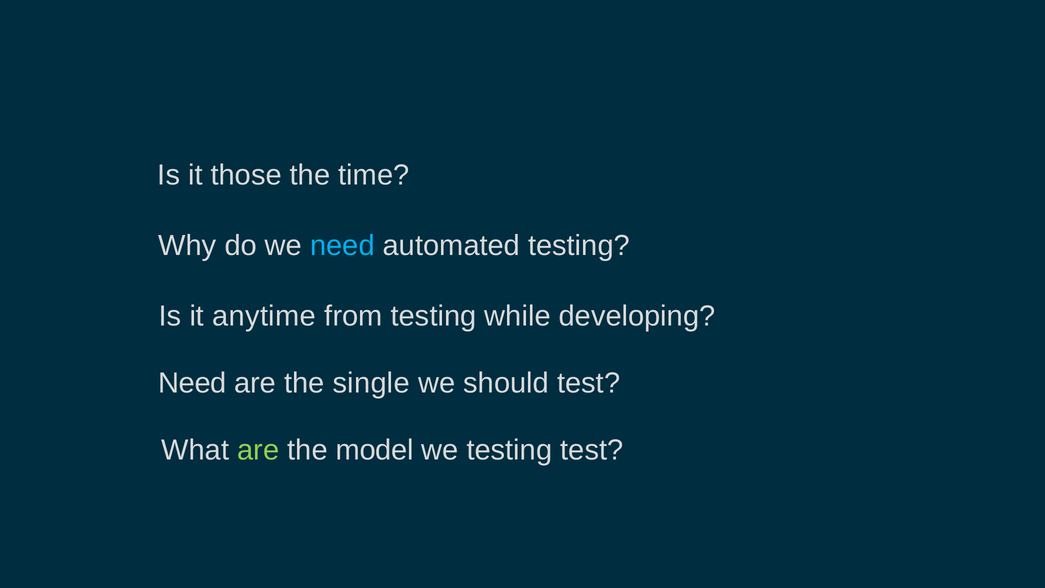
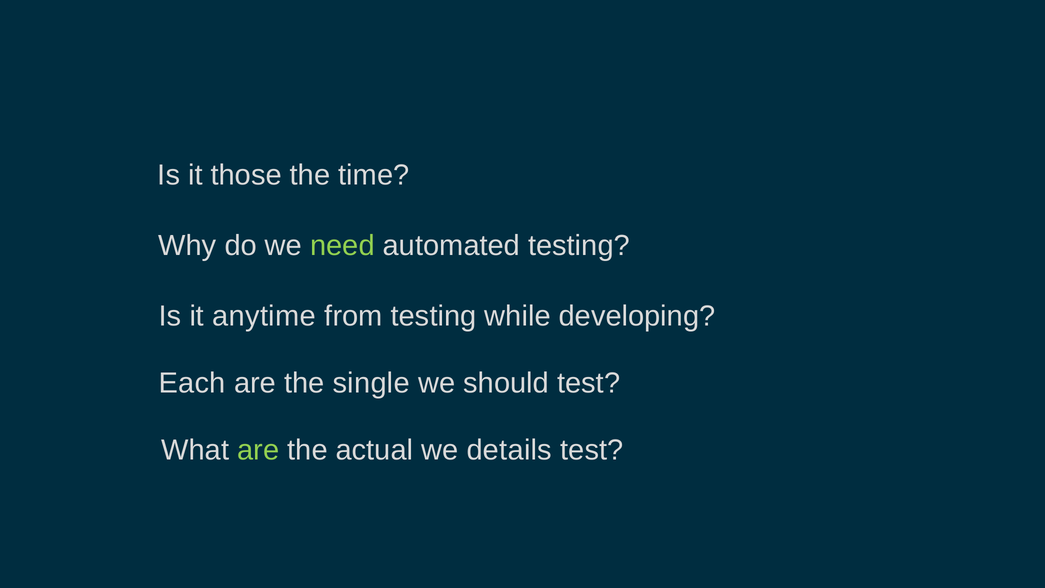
need at (342, 246) colour: light blue -> light green
Need at (192, 383): Need -> Each
model: model -> actual
we testing: testing -> details
